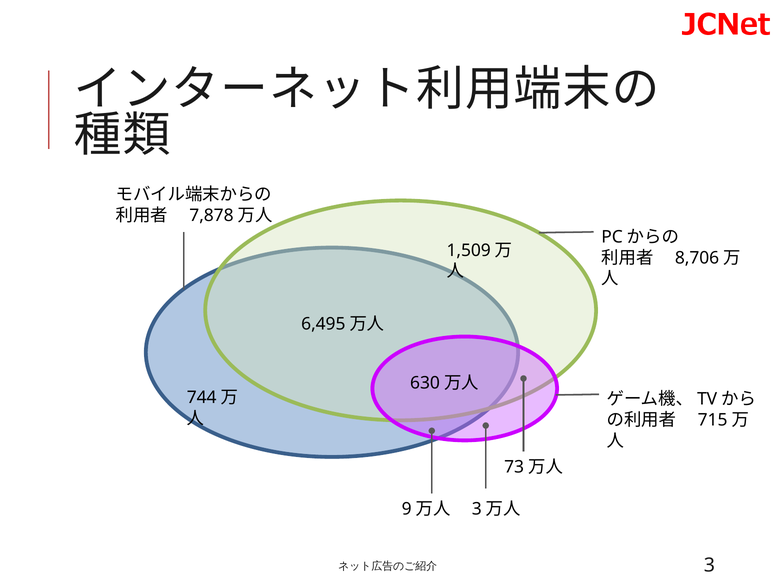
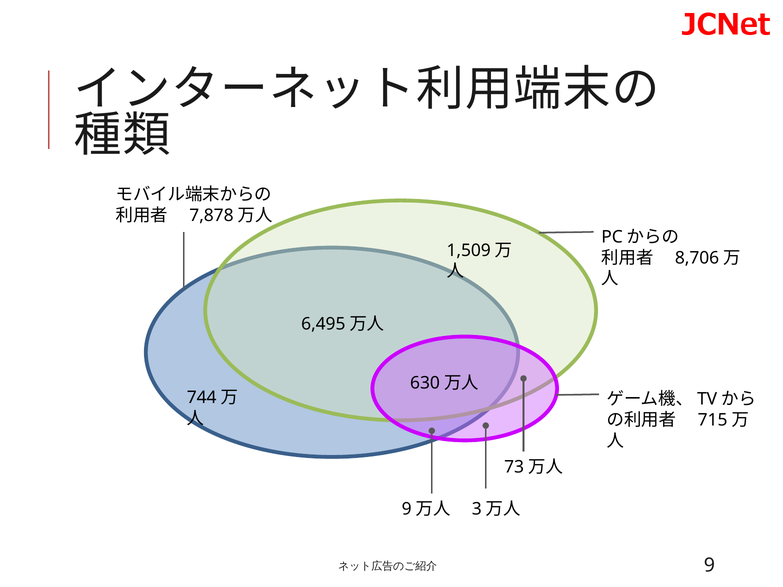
3: 3 -> 9
